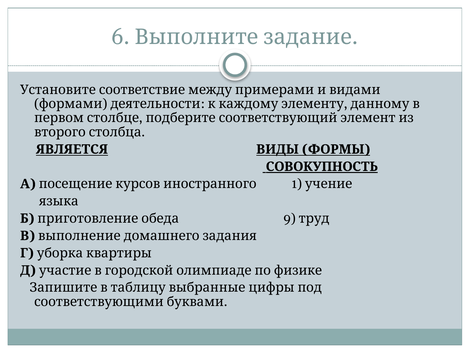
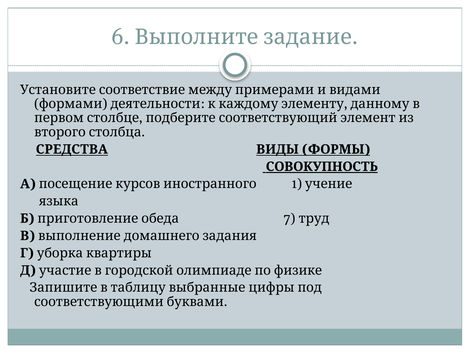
ЯВЛЯЕТСЯ: ЯВЛЯЕТСЯ -> СРЕДСТВА
9: 9 -> 7
